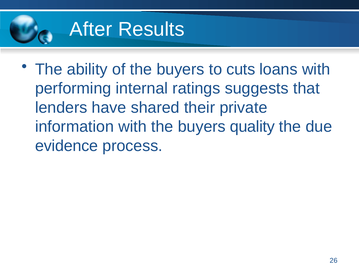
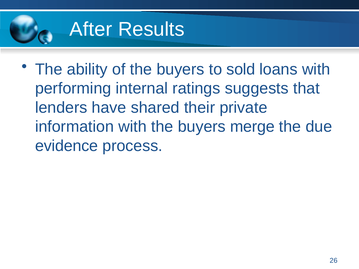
cuts: cuts -> sold
quality: quality -> merge
